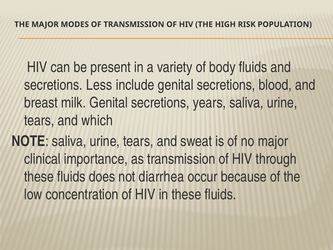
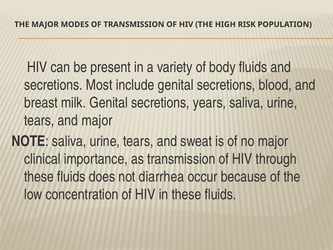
Less: Less -> Most
and which: which -> major
